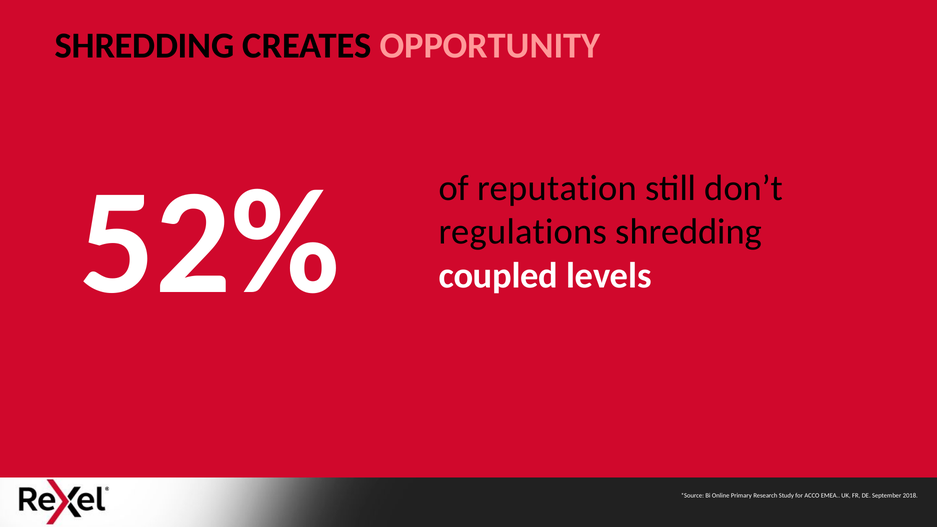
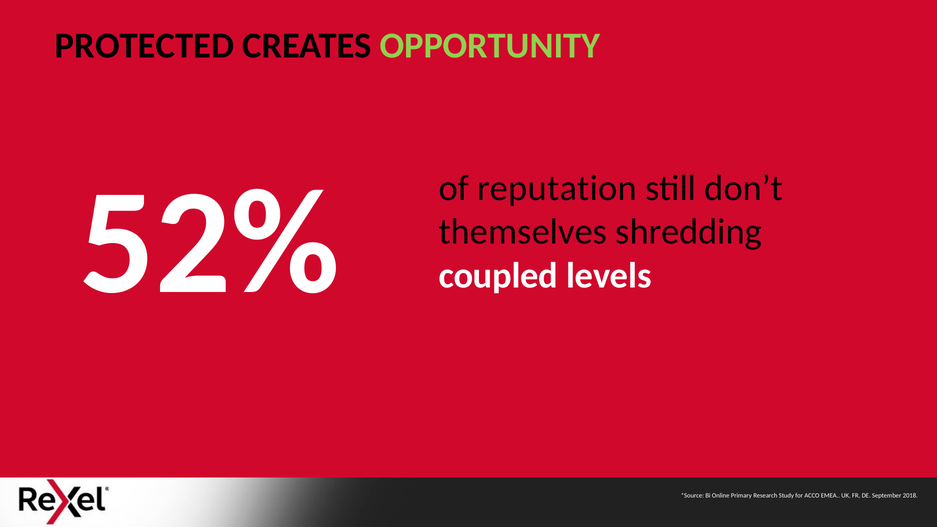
SHREDDING at (145, 46): SHREDDING -> PROTECTED
OPPORTUNITY colour: pink -> light green
regulations: regulations -> themselves
